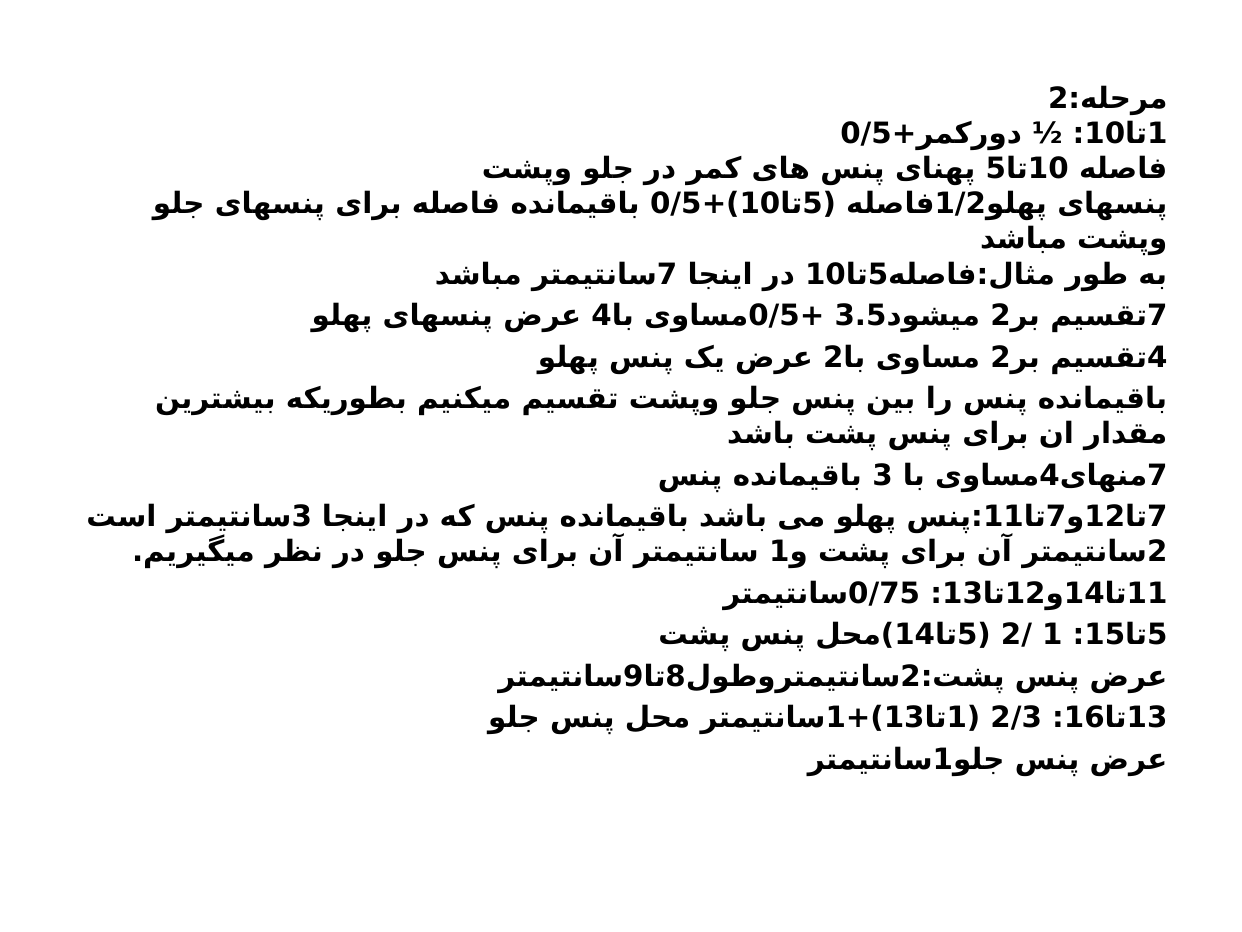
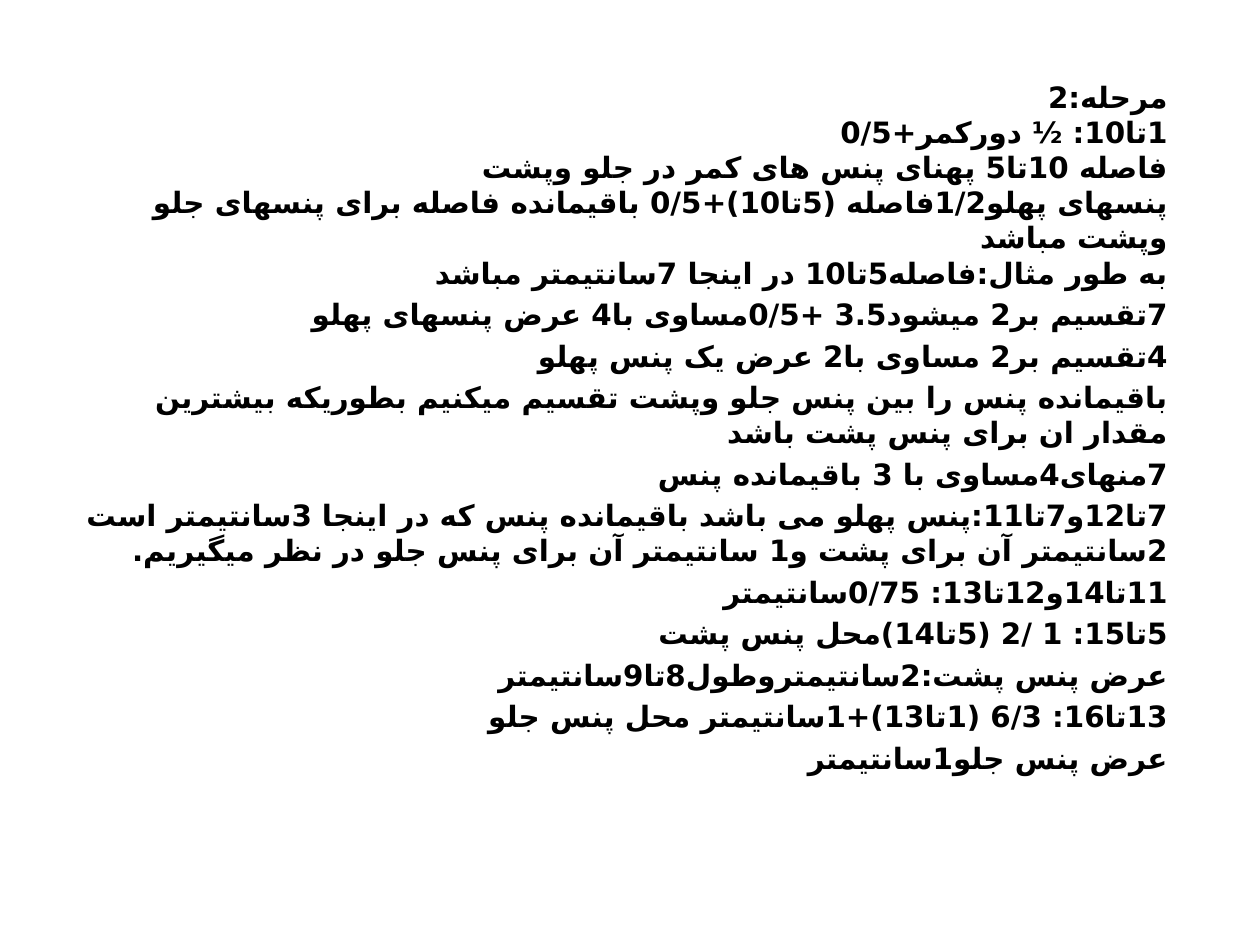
2/3: 2/3 -> 6/3
